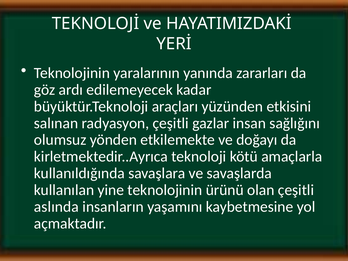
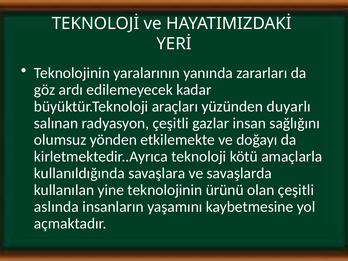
etkisini: etkisini -> duyarlı
